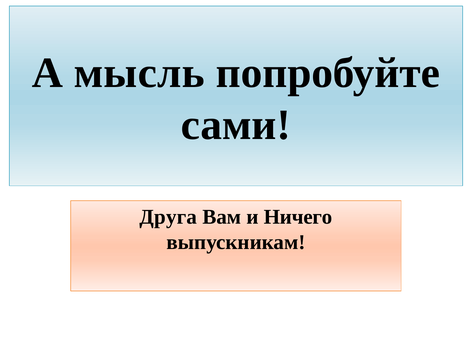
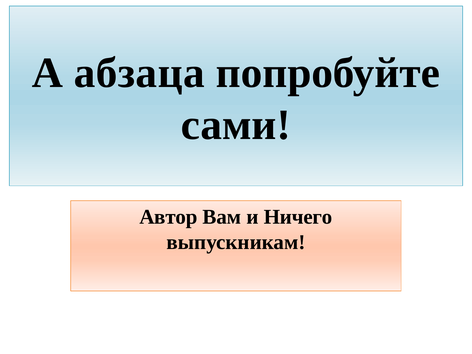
мысль: мысль -> абзаца
Друга: Друга -> Автор
